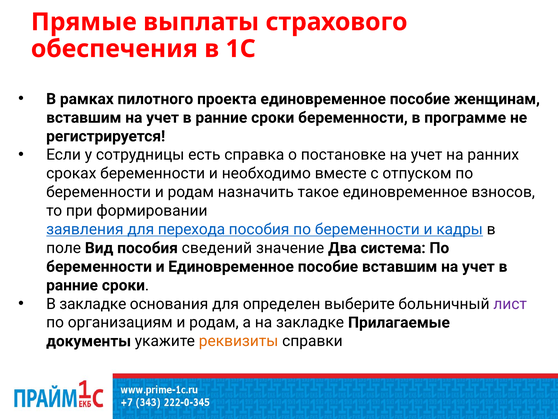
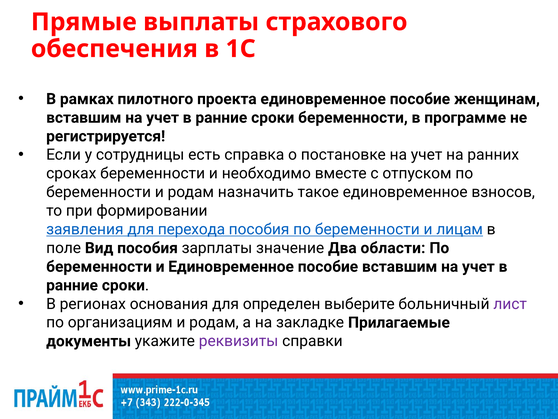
кадры: кадры -> лицам
сведений: сведений -> зарплаты
система: система -> области
В закладке: закладке -> регионах
реквизиты colour: orange -> purple
